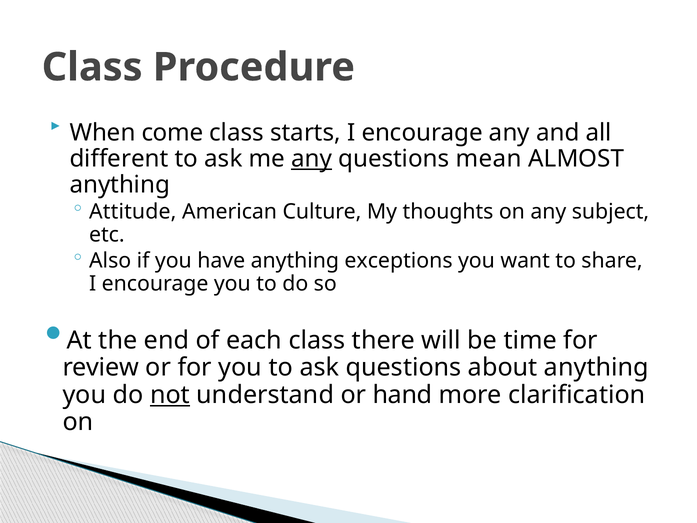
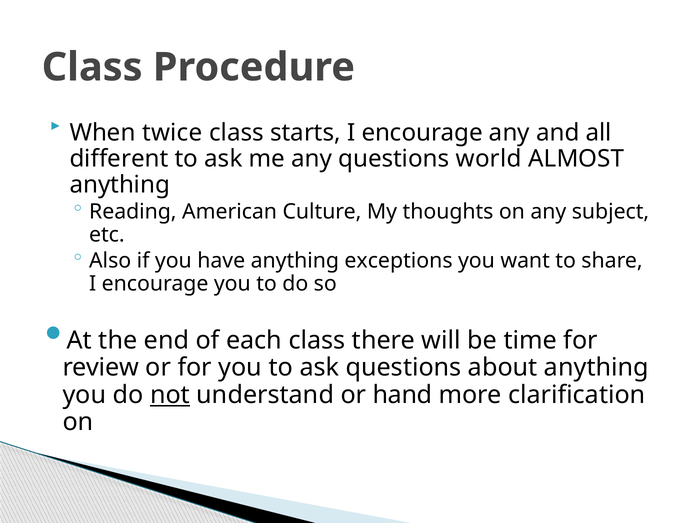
come: come -> twice
any at (312, 159) underline: present -> none
mean: mean -> world
Attitude: Attitude -> Reading
